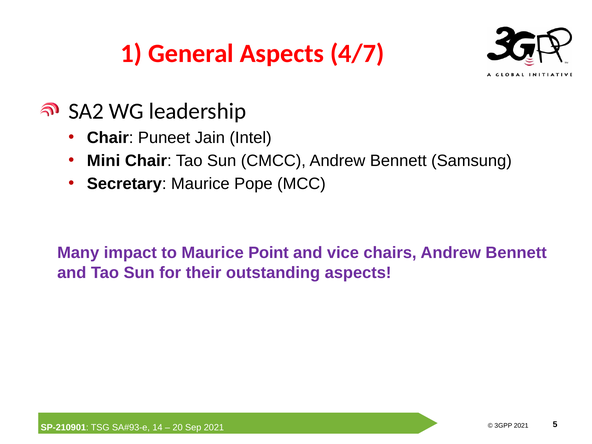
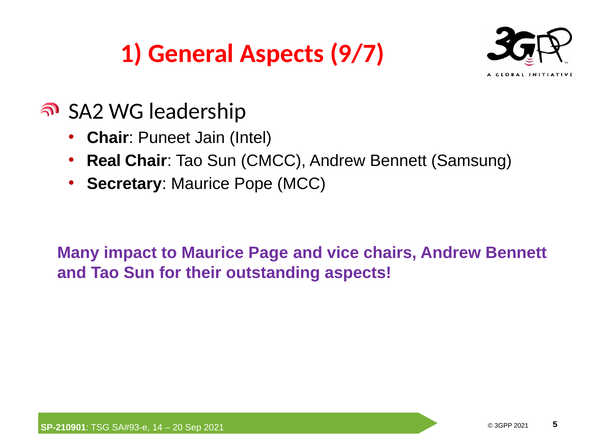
4/7: 4/7 -> 9/7
Mini: Mini -> Real
Point: Point -> Page
